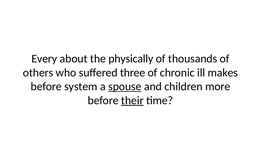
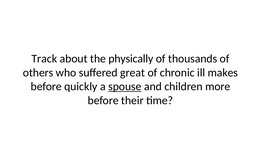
Every: Every -> Track
three: three -> great
system: system -> quickly
their underline: present -> none
